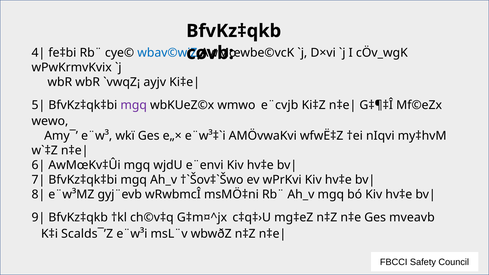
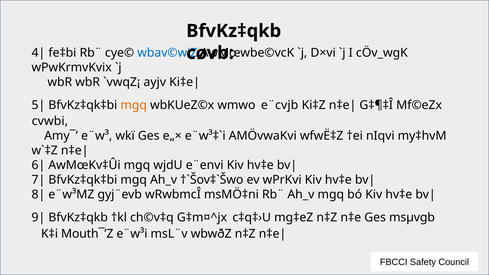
mgq at (134, 105) colour: purple -> orange
wewo: wewo -> cvwbi
mveavb: mveavb -> msµvgb
Scalds¯’Z: Scalds¯’Z -> Mouth¯’Z
